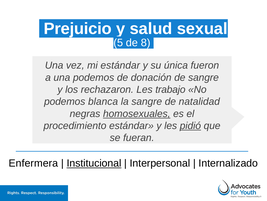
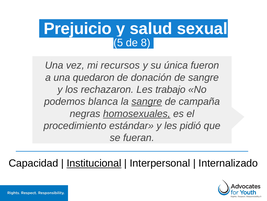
mi estándar: estándar -> recursos
una podemos: podemos -> quedaron
sangre at (147, 101) underline: none -> present
natalidad: natalidad -> campaña
pidió underline: present -> none
Enfermera: Enfermera -> Capacidad
